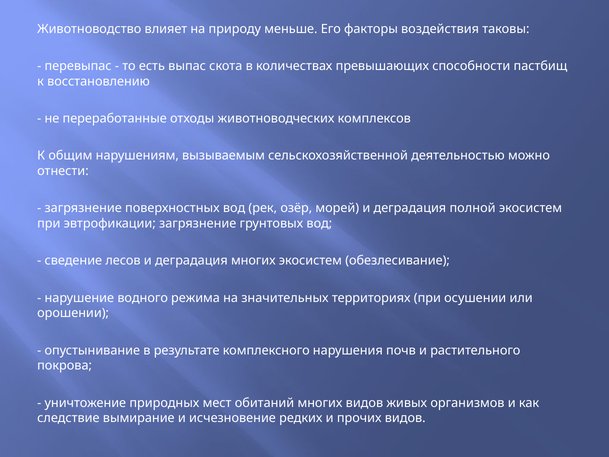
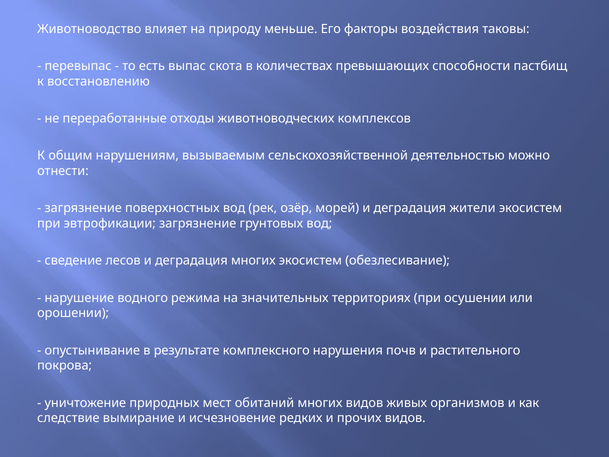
полной: полной -> жители
